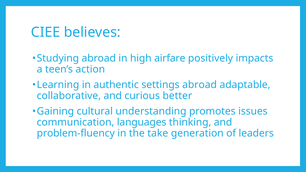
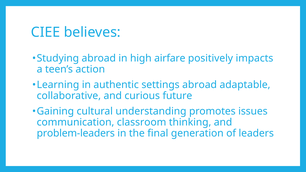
better: better -> future
languages: languages -> classroom
problem-fluency: problem-fluency -> problem-leaders
take: take -> final
